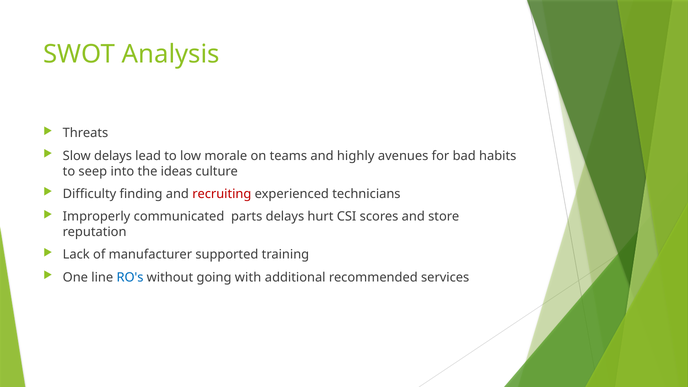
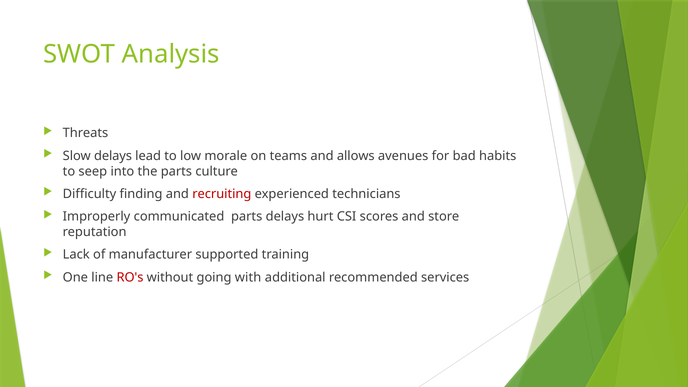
highly: highly -> allows
the ideas: ideas -> parts
RO's colour: blue -> red
